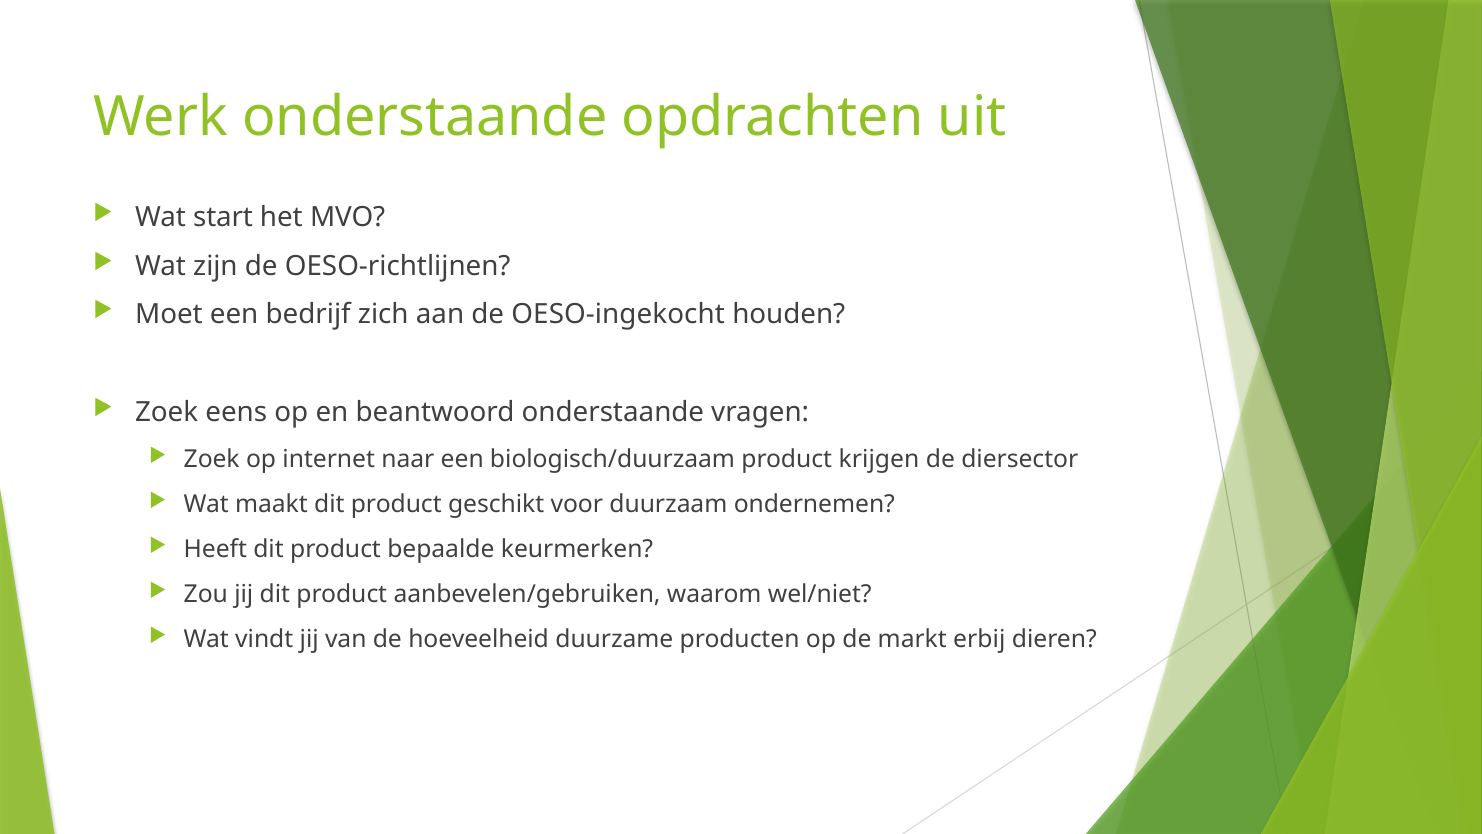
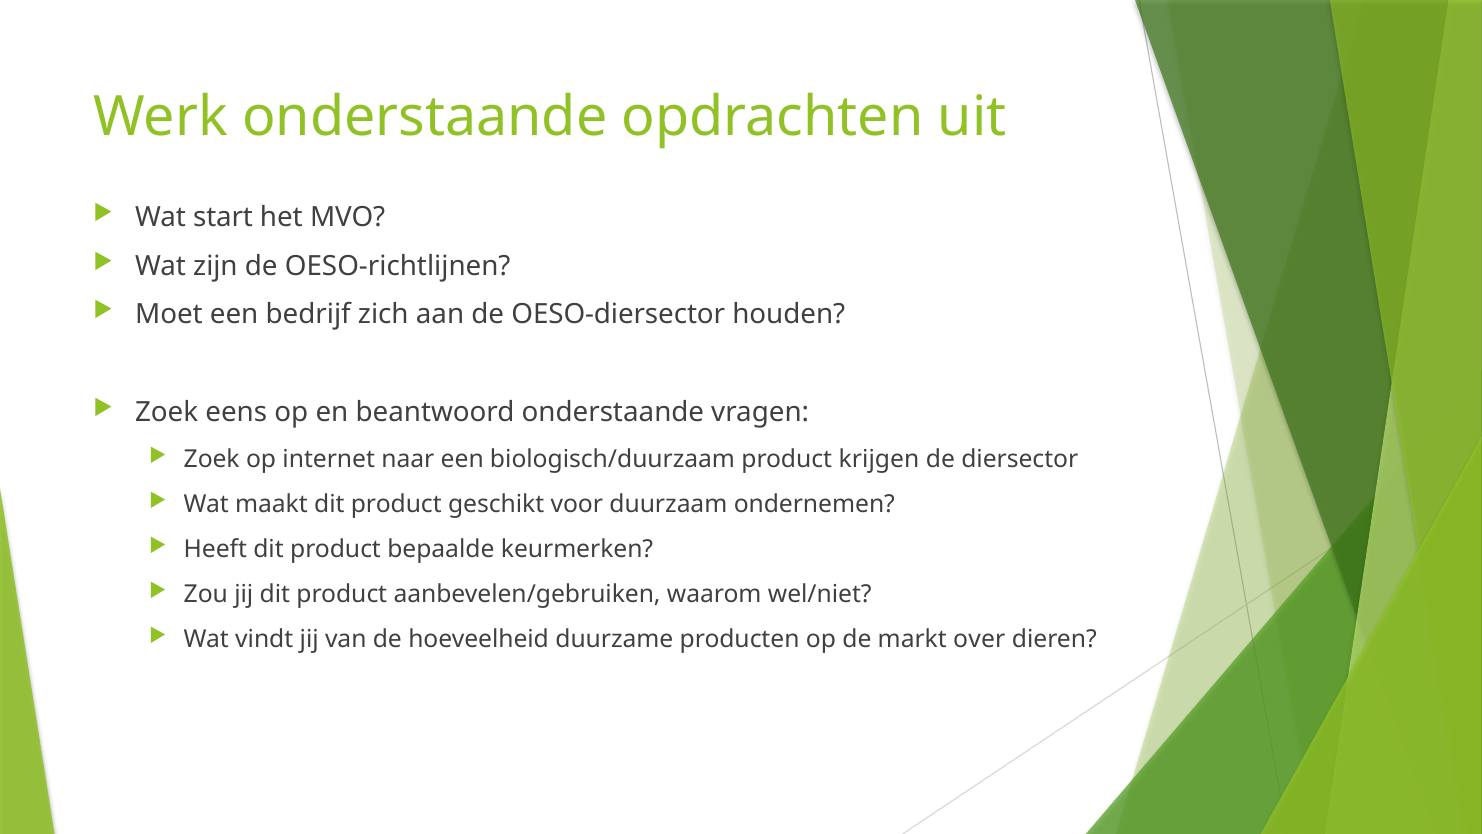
OESO-ingekocht: OESO-ingekocht -> OESO-diersector
erbij: erbij -> over
